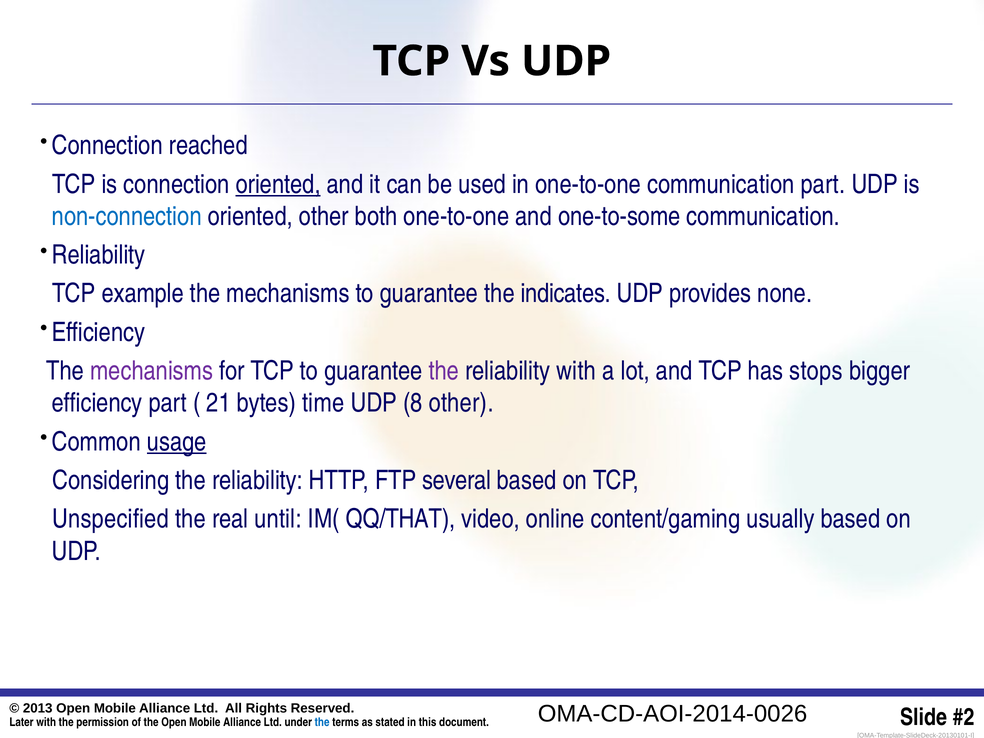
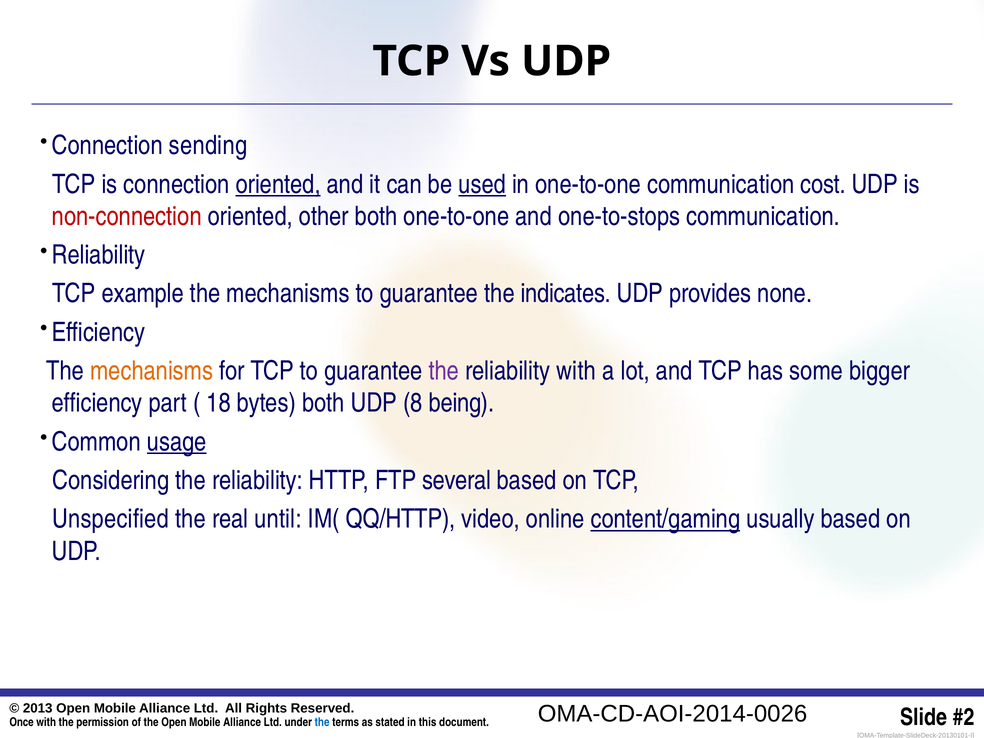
reached: reached -> sending
used underline: none -> present
communication part: part -> cost
non-connection colour: blue -> red
one-to-some: one-to-some -> one-to-stops
mechanisms at (152, 371) colour: purple -> orange
stops: stops -> some
21: 21 -> 18
bytes time: time -> both
8 other: other -> being
QQ/THAT: QQ/THAT -> QQ/HTTP
content/gaming underline: none -> present
Later: Later -> Once
